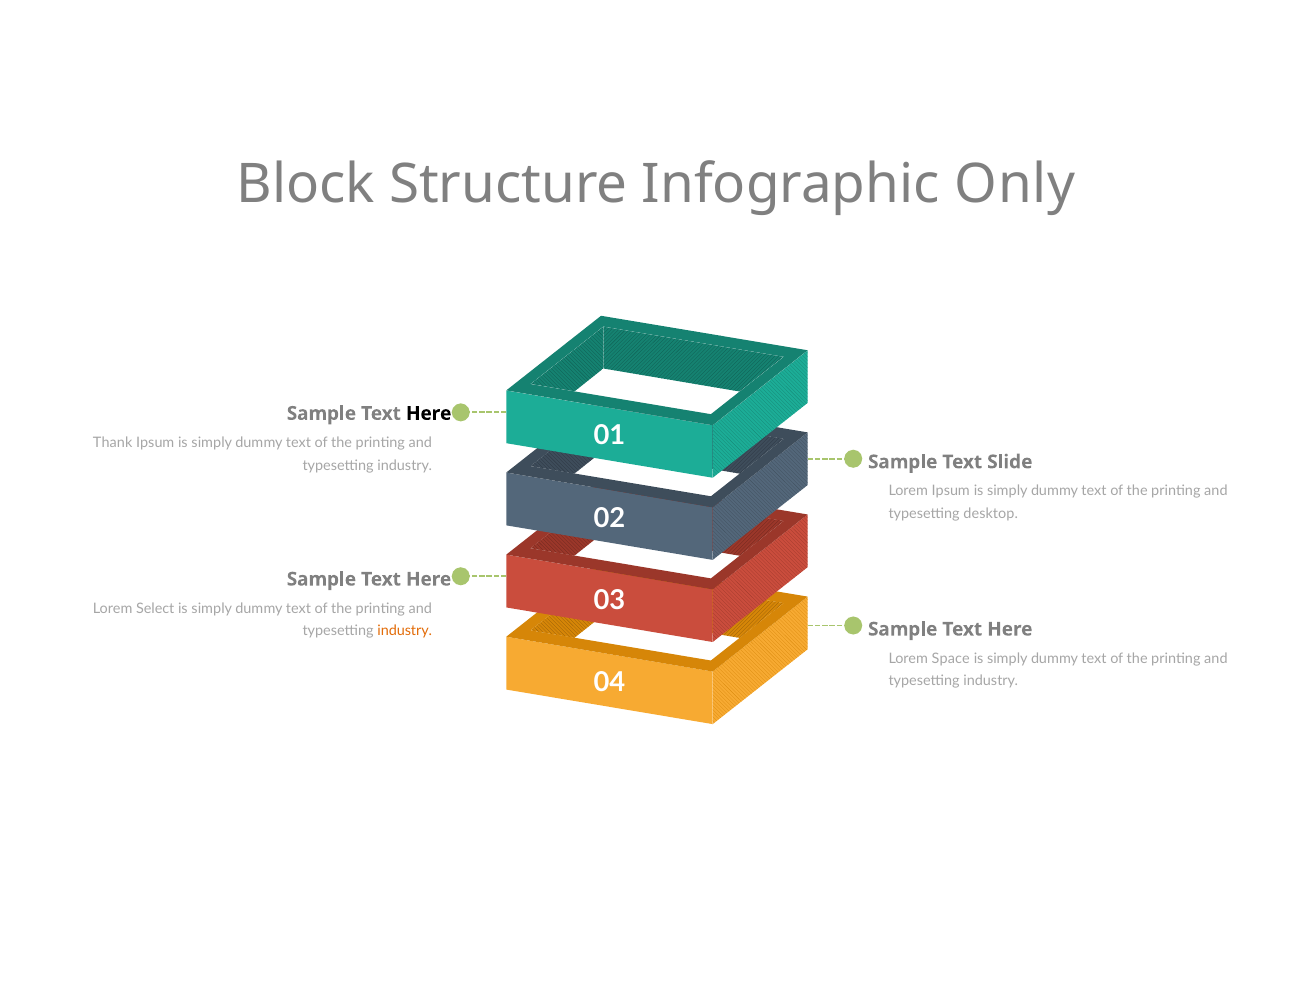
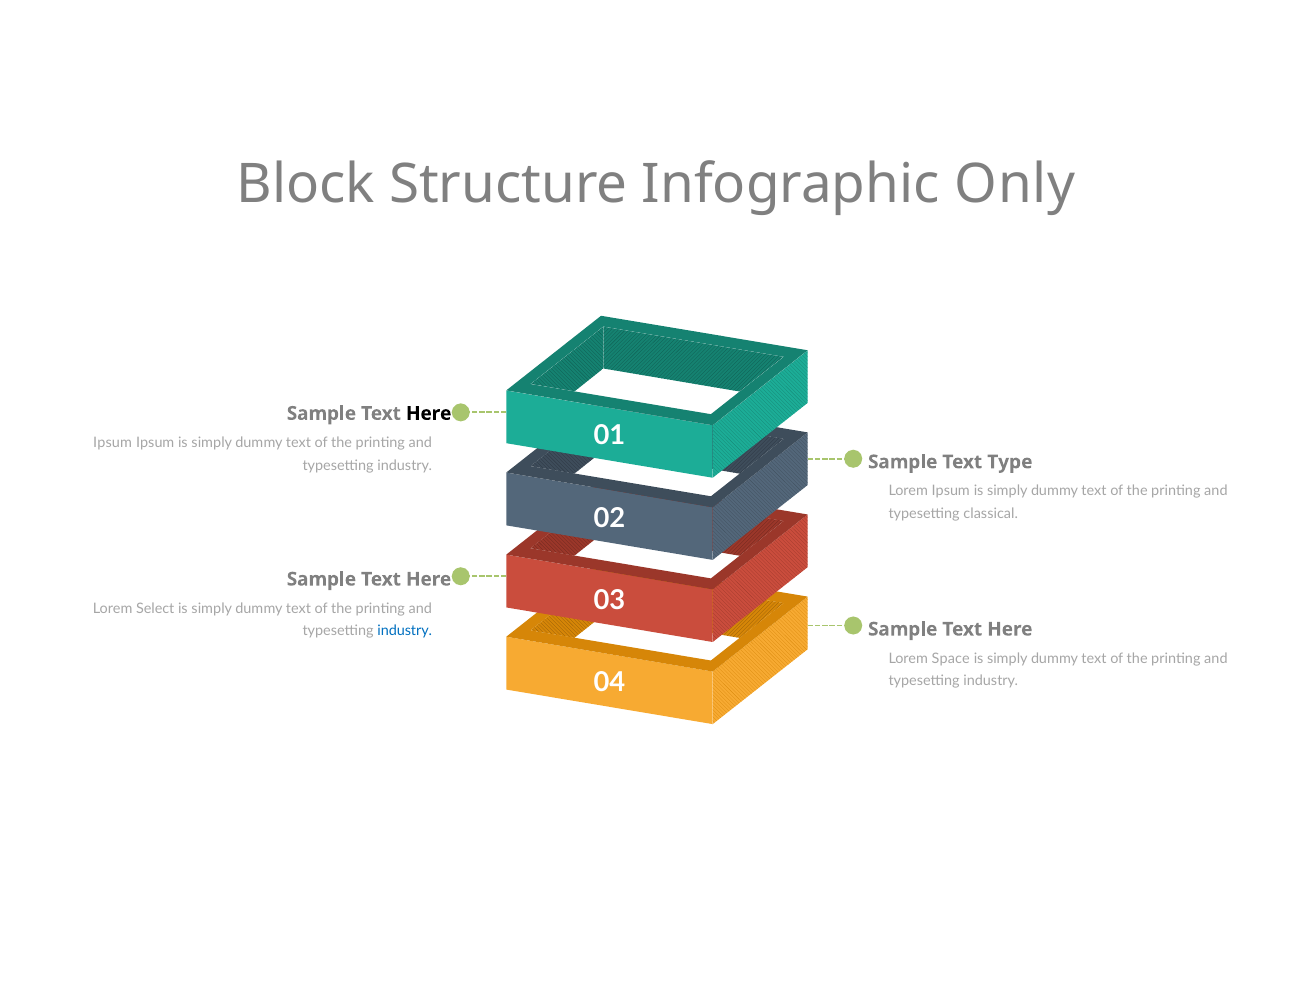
Thank at (113, 443): Thank -> Ipsum
Slide: Slide -> Type
desktop: desktop -> classical
industry at (405, 631) colour: orange -> blue
